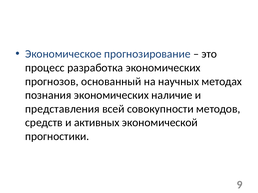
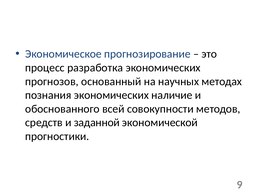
представления: представления -> обоснованного
активных: активных -> заданной
